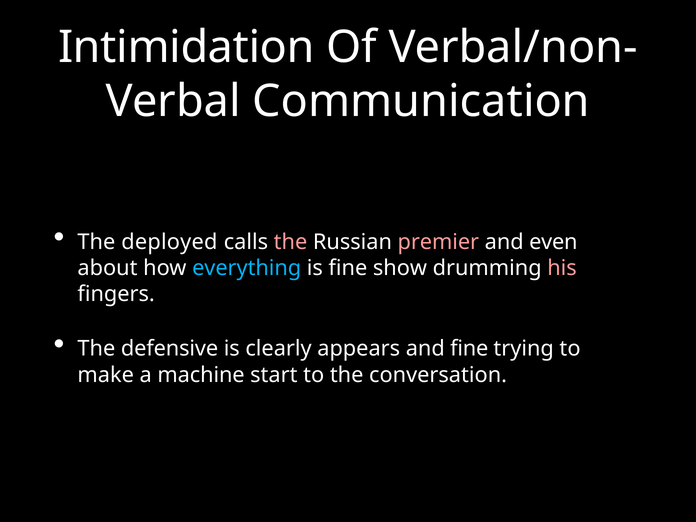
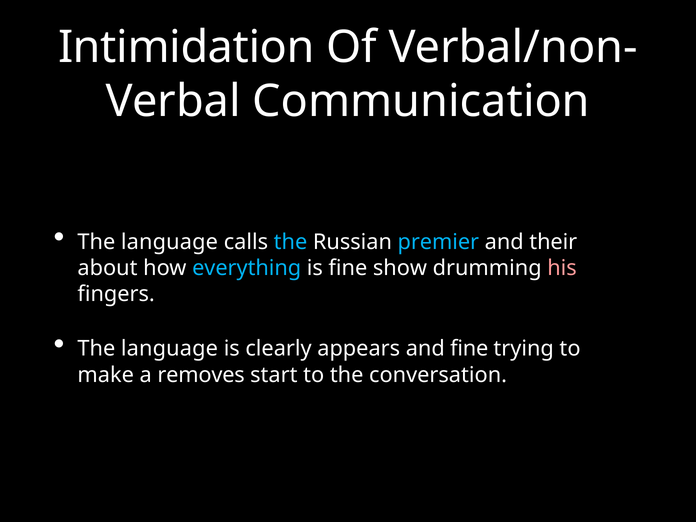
deployed at (169, 242): deployed -> language
the at (291, 242) colour: pink -> light blue
premier colour: pink -> light blue
even: even -> their
defensive at (170, 349): defensive -> language
machine: machine -> removes
